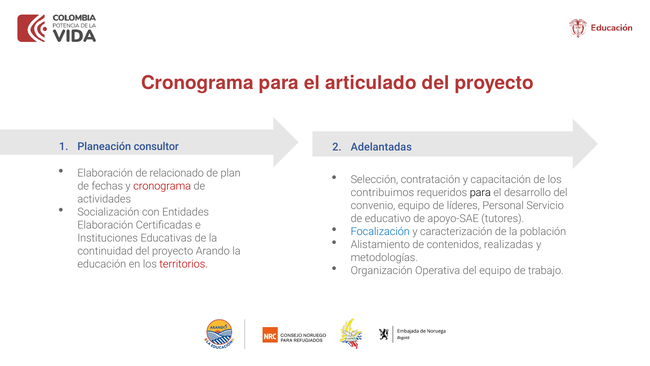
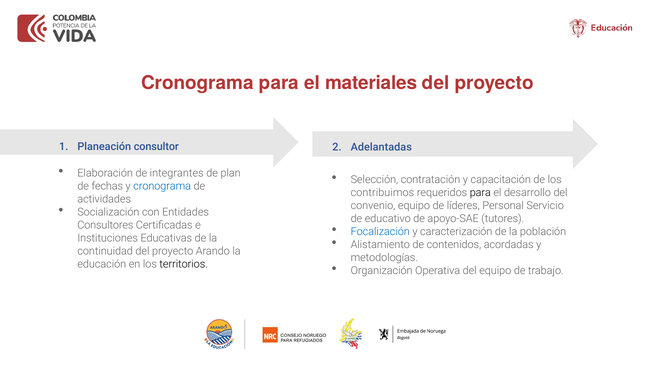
articulado: articulado -> materiales
relacionado: relacionado -> integrantes
cronograma at (162, 186) colour: red -> blue
Elaboración at (105, 225): Elaboración -> Consultores
realizadas: realizadas -> acordadas
territorios colour: red -> black
